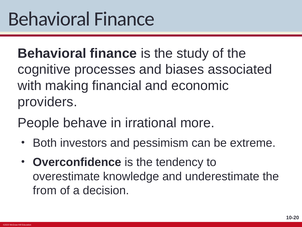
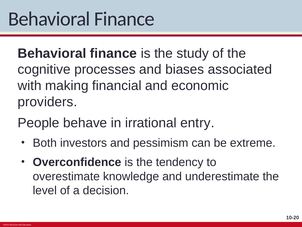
more: more -> entry
from: from -> level
